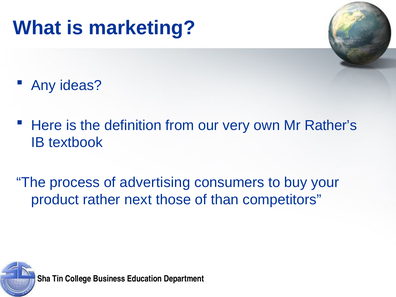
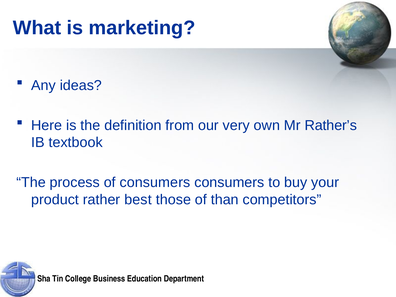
of advertising: advertising -> consumers
next: next -> best
